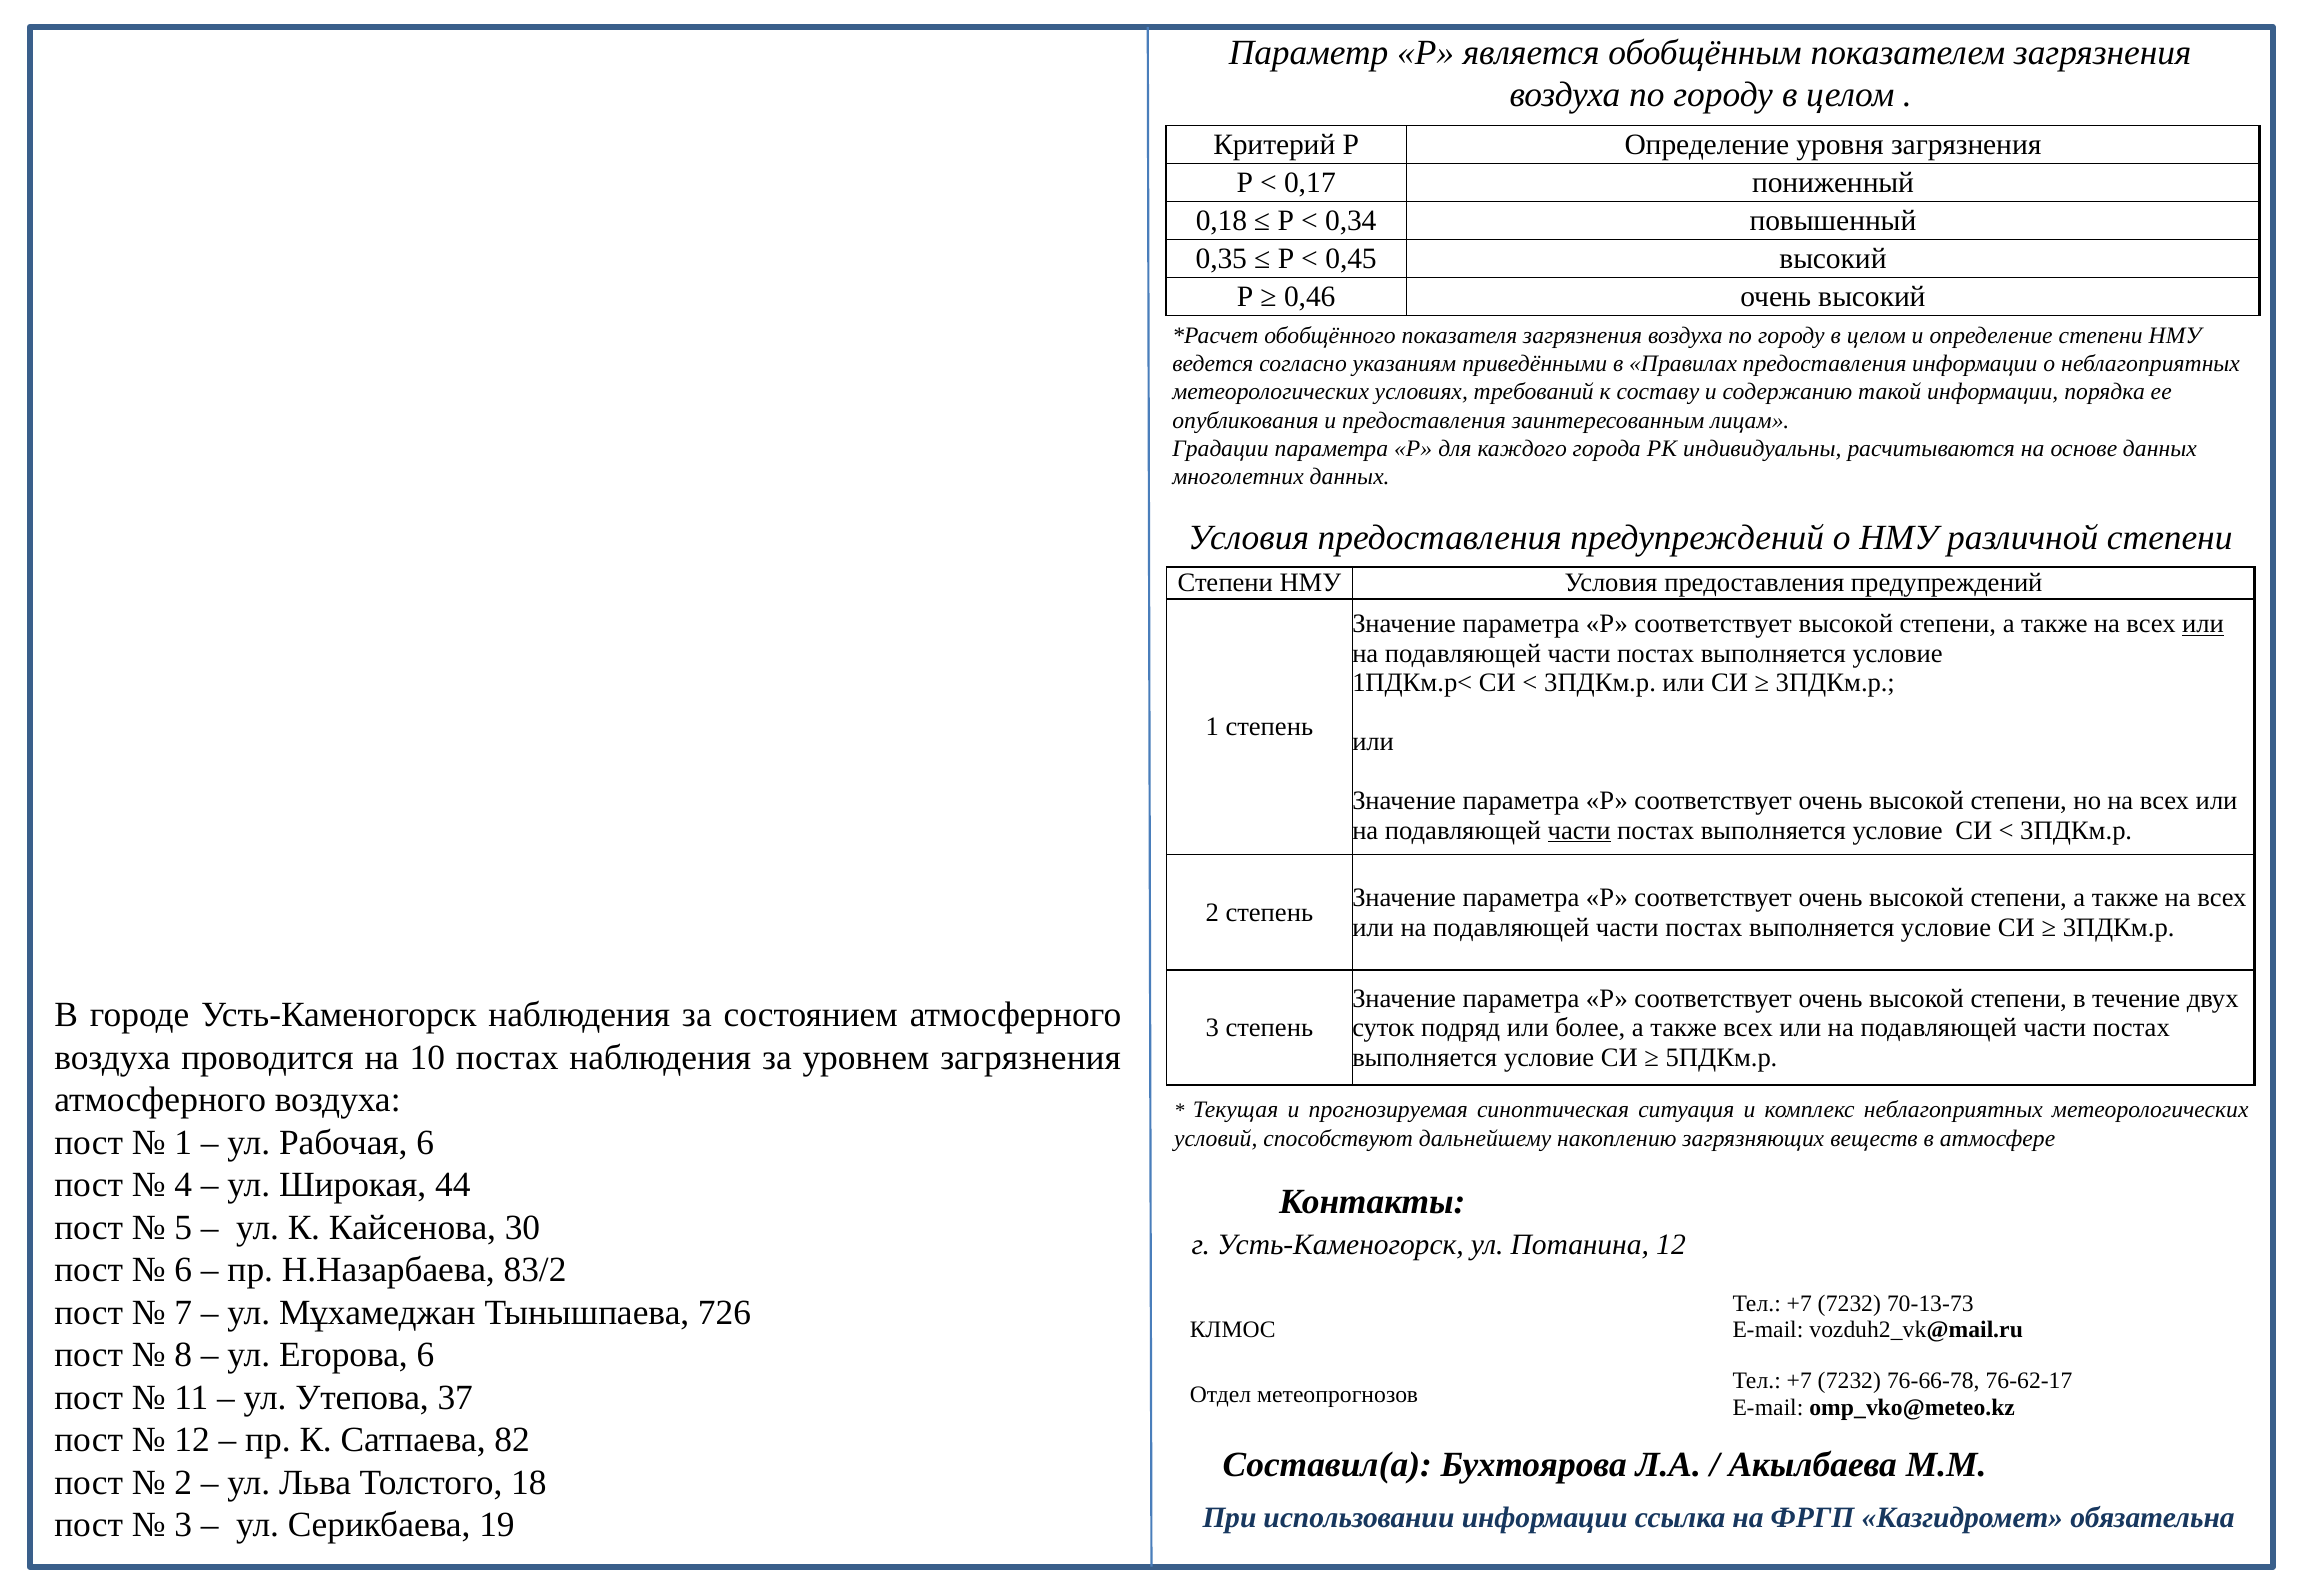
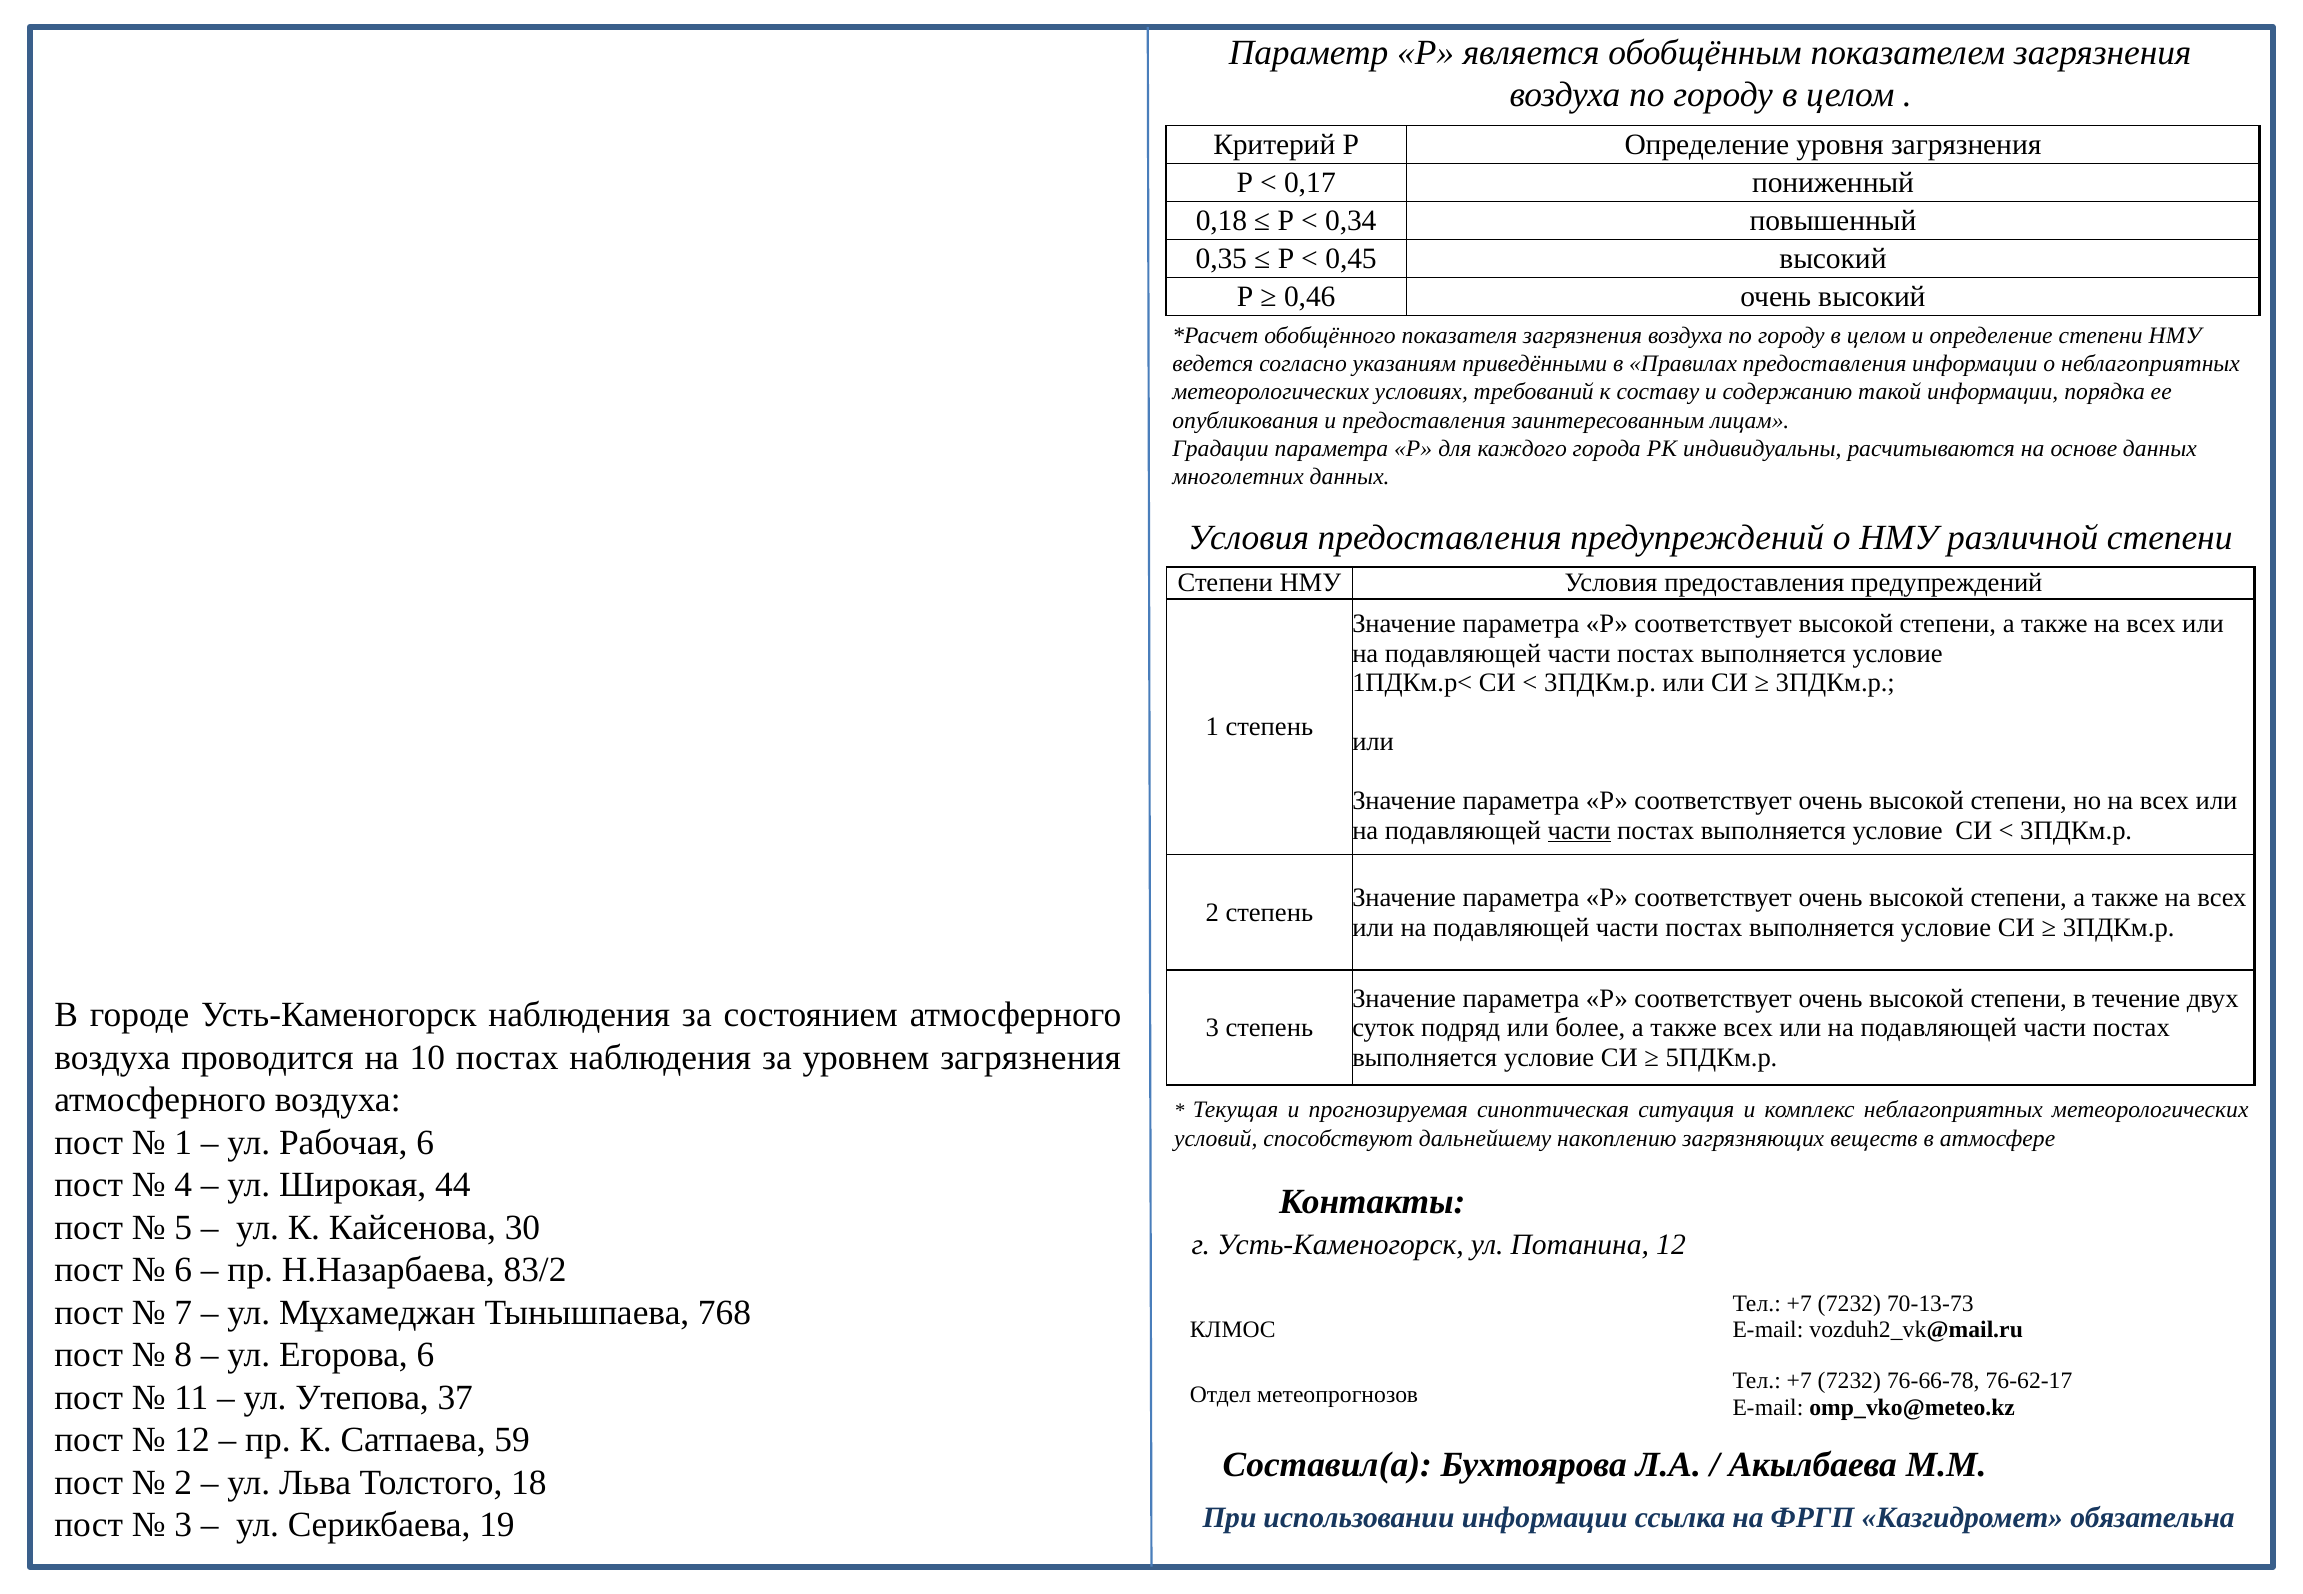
или at (2203, 624) underline: present -> none
726: 726 -> 768
82: 82 -> 59
